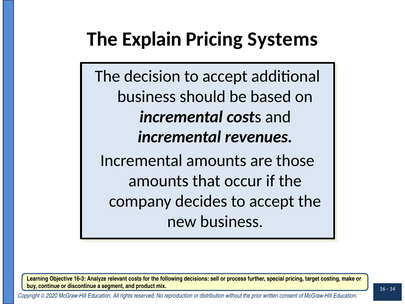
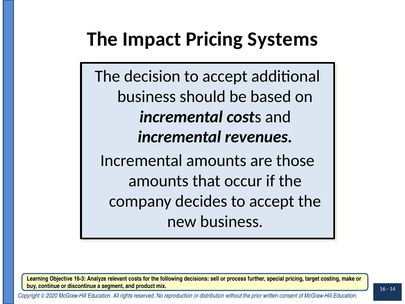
Explain: Explain -> Impact
